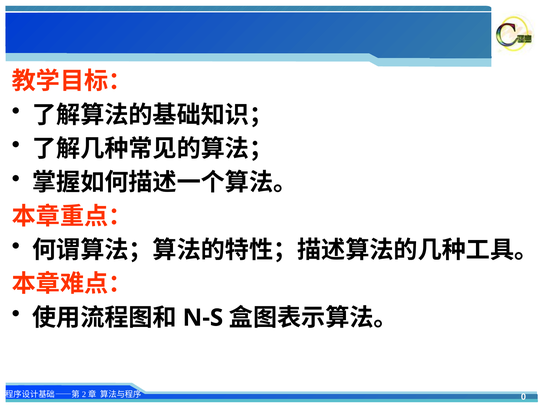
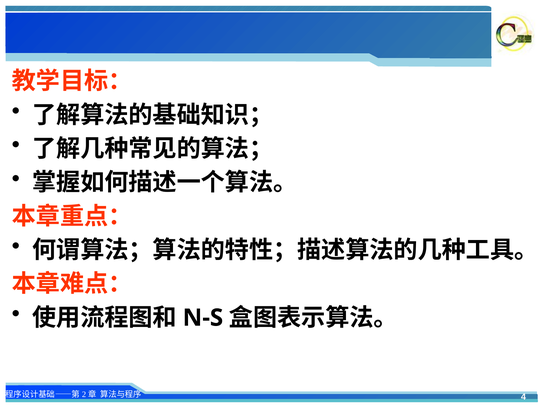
0: 0 -> 4
